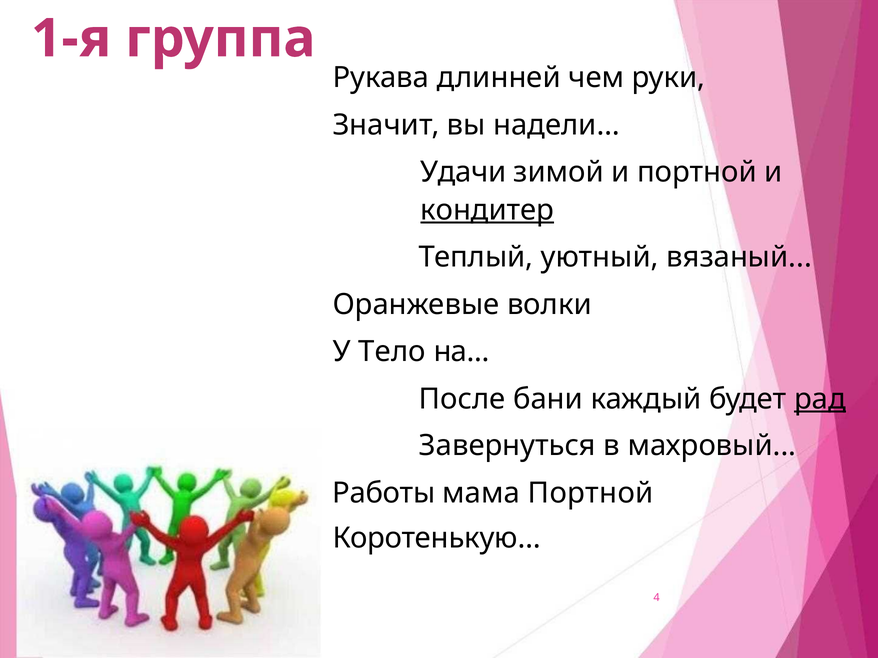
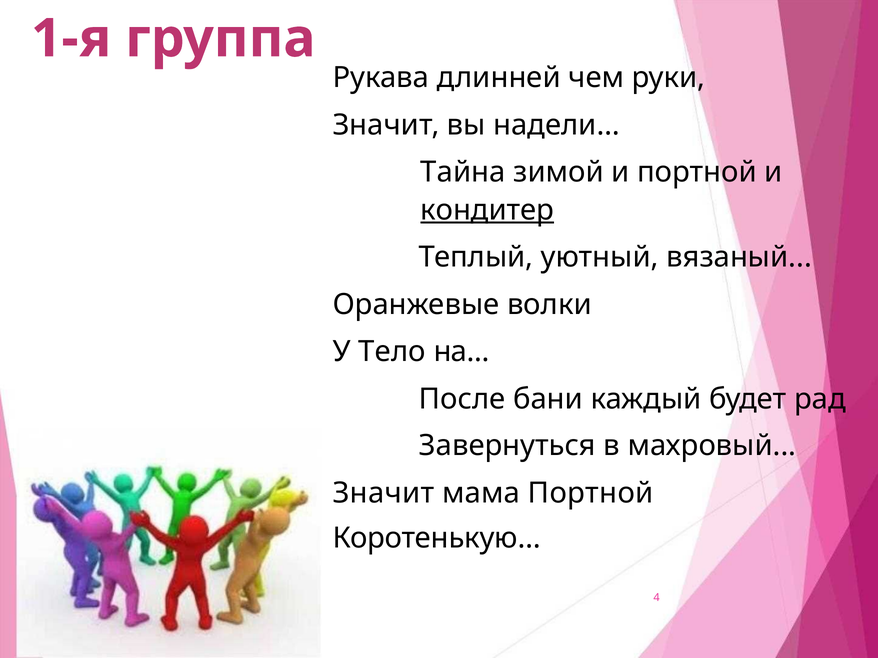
Удачи: Удачи -> Тайна
рад underline: present -> none
Работы at (384, 493): Работы -> Значит
